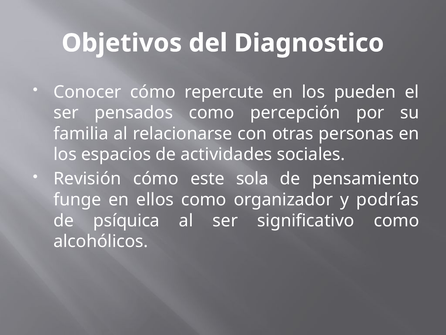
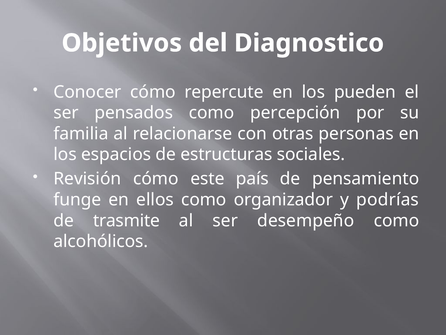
actividades: actividades -> estructuras
sola: sola -> país
psíquica: psíquica -> trasmite
significativo: significativo -> desempeño
